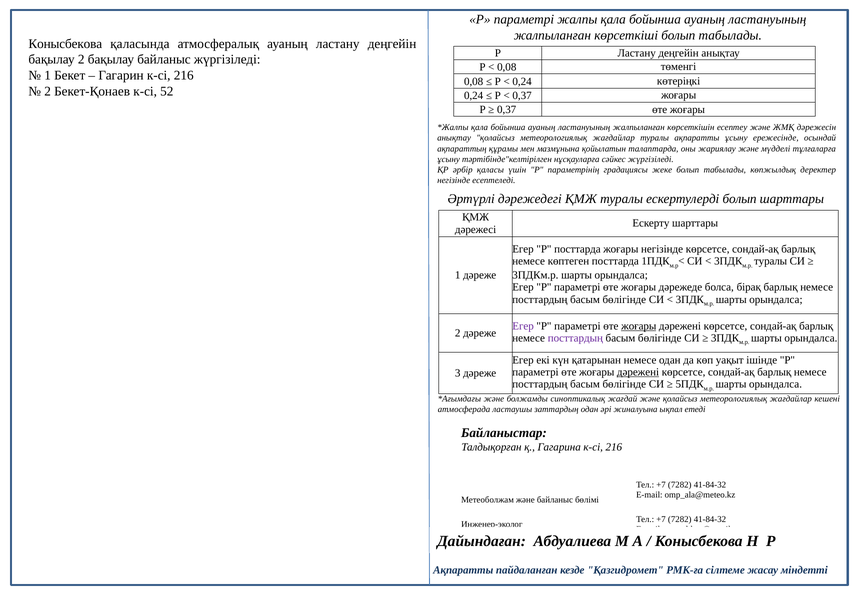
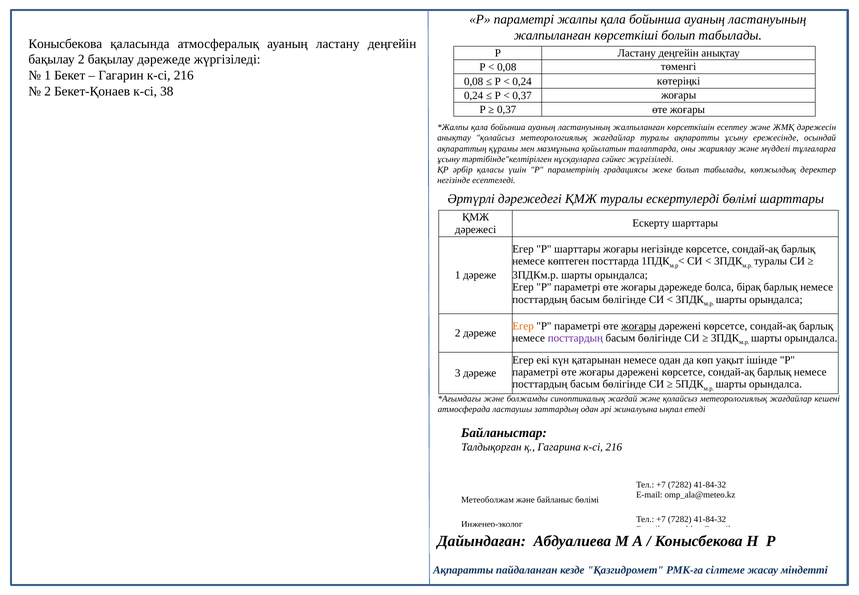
бақылау байланыс: байланыс -> дәрежеде
52: 52 -> 38
ескертулерді болып: болып -> бөлімі
Р посттарда: посттарда -> шарттары
Егер at (523, 326) colour: purple -> orange
дәрежені at (638, 372) underline: present -> none
